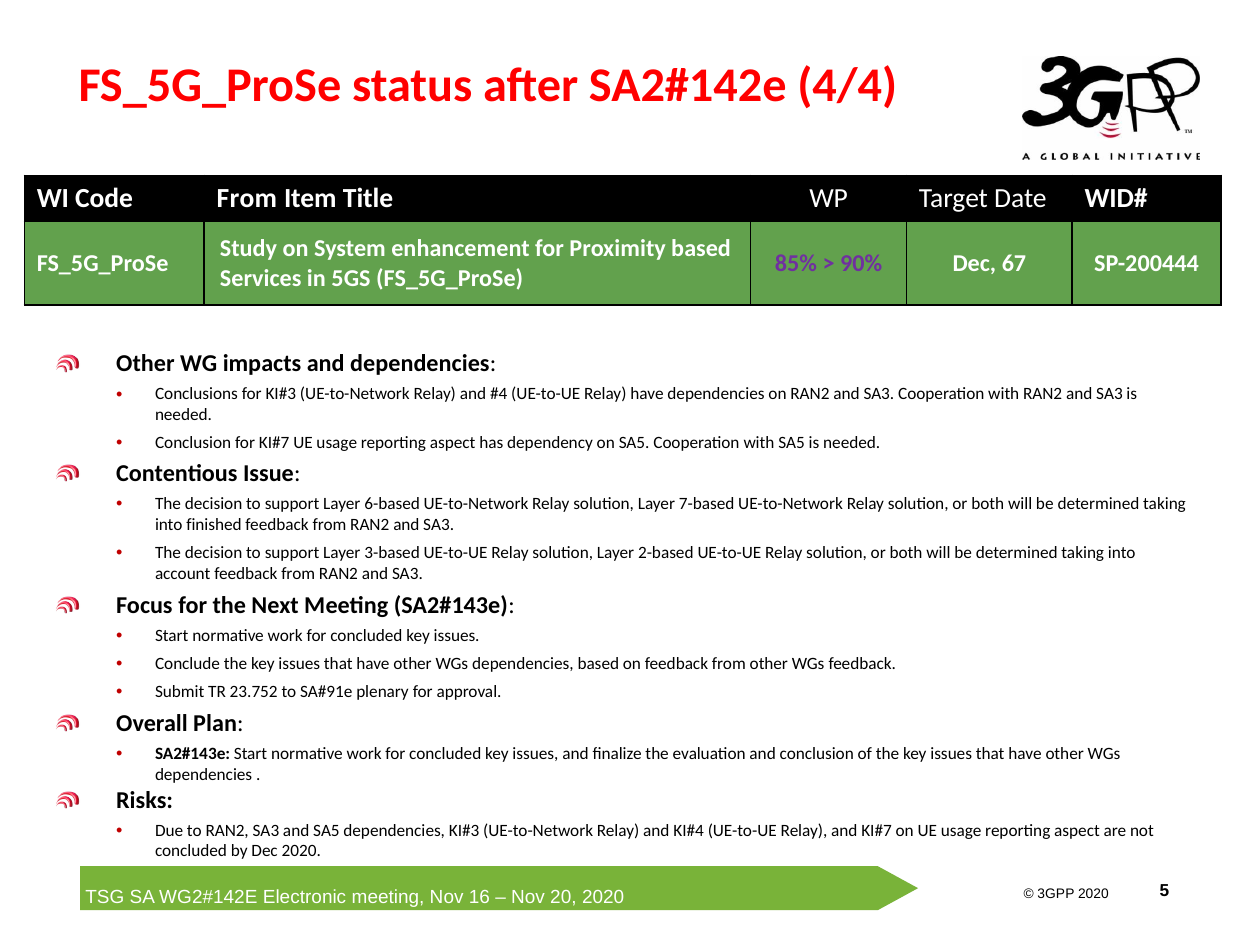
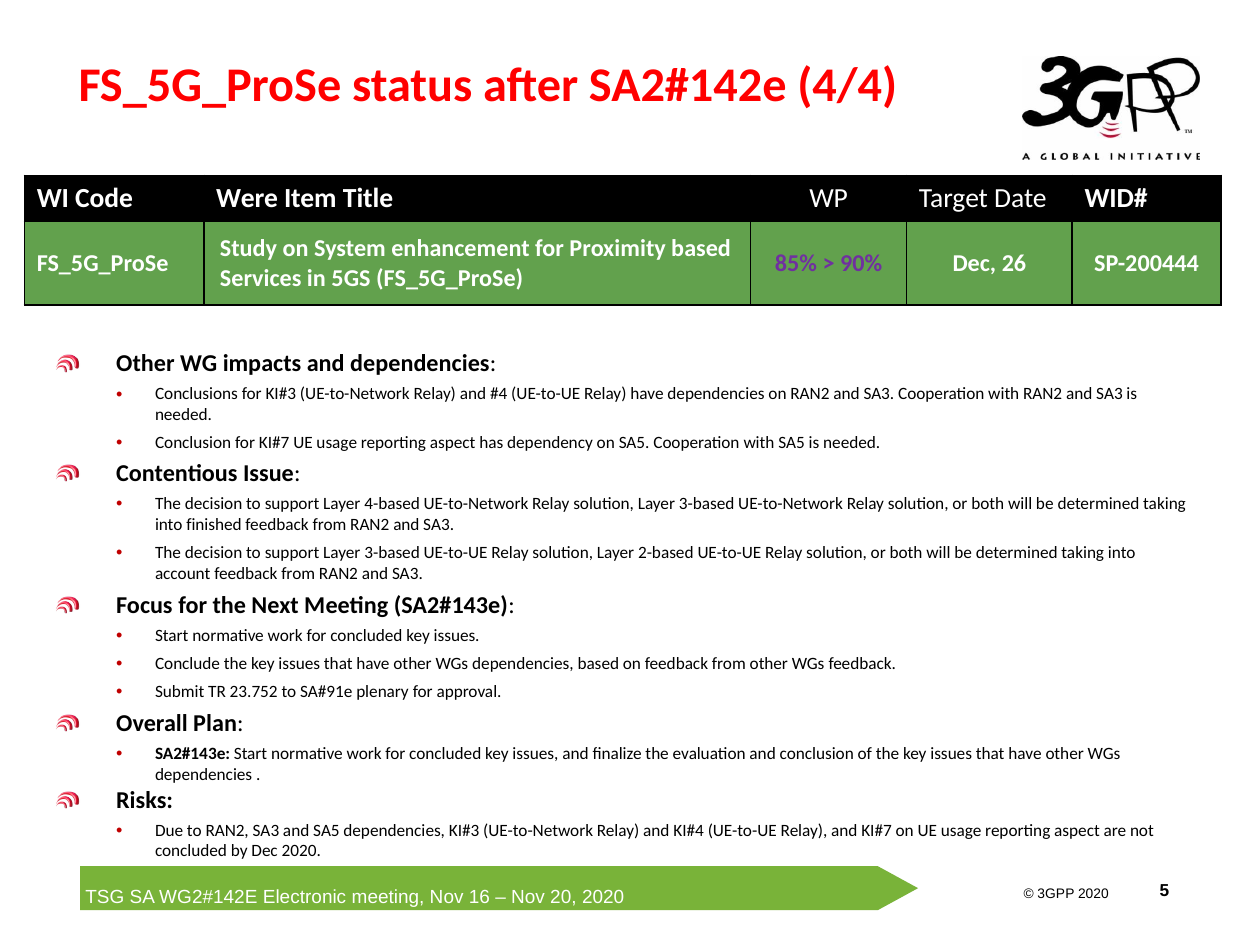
Code From: From -> Were
67: 67 -> 26
6-based: 6-based -> 4-based
solution Layer 7-based: 7-based -> 3-based
